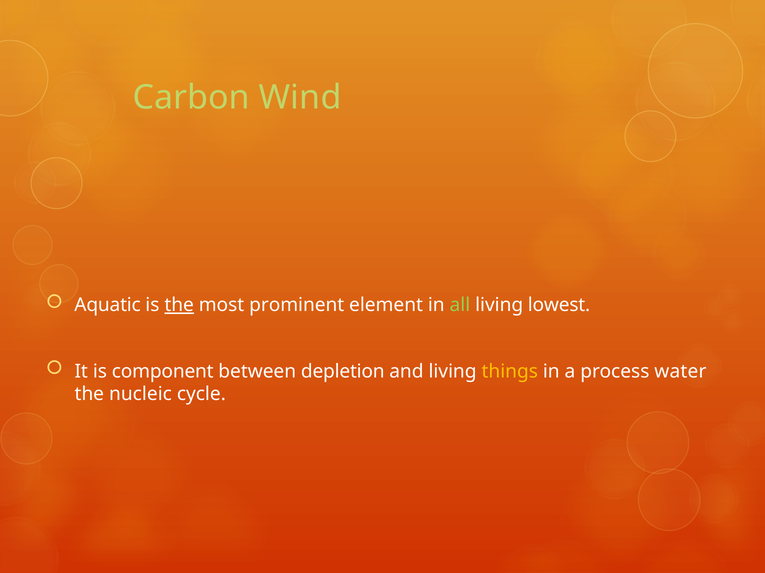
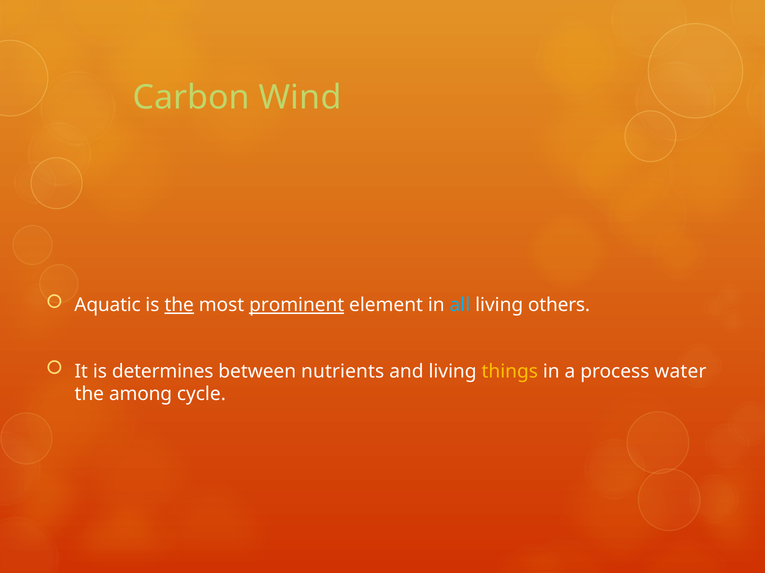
prominent underline: none -> present
all colour: light green -> light blue
lowest: lowest -> others
component: component -> determines
depletion: depletion -> nutrients
nucleic: nucleic -> among
